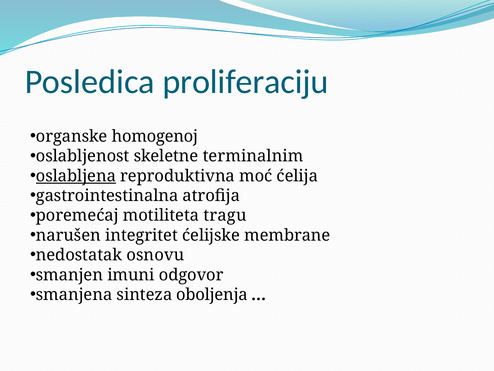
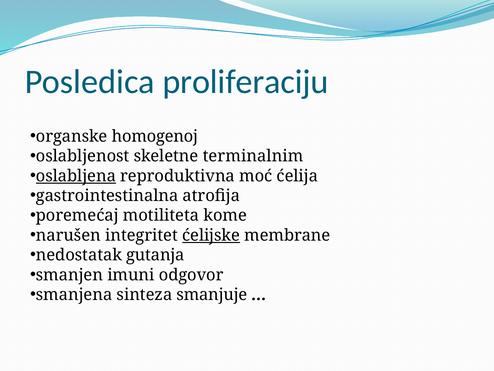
tragu: tragu -> kome
ćelijske underline: none -> present
osnovu: osnovu -> gutanja
oboljenja: oboljenja -> smanjuje
